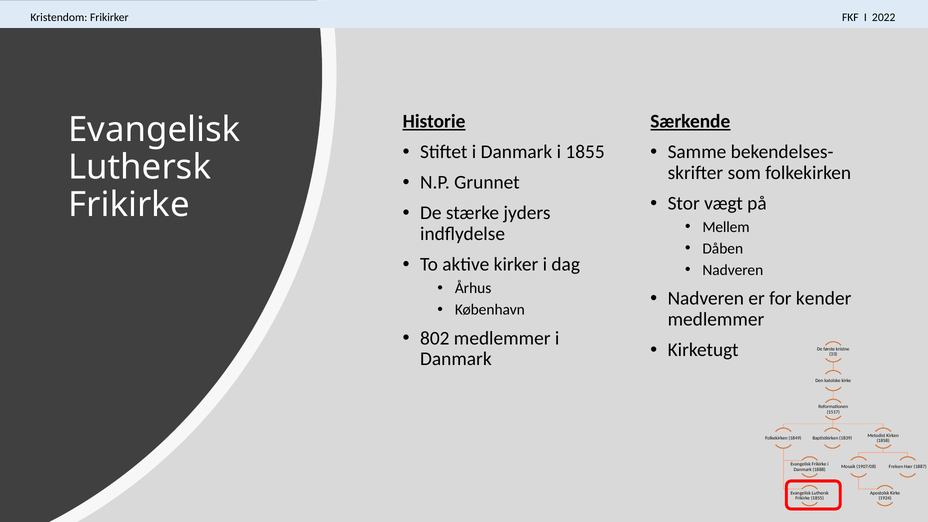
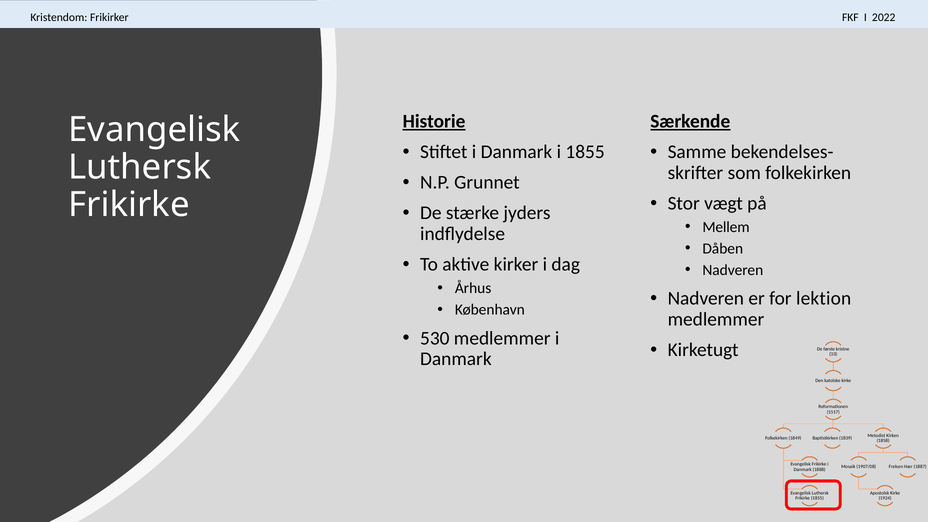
kender: kender -> lektion
802: 802 -> 530
